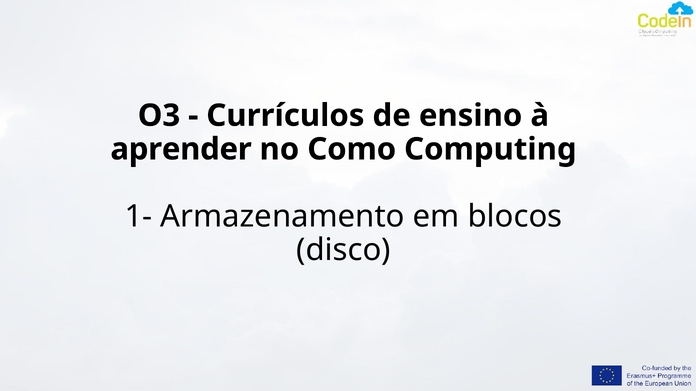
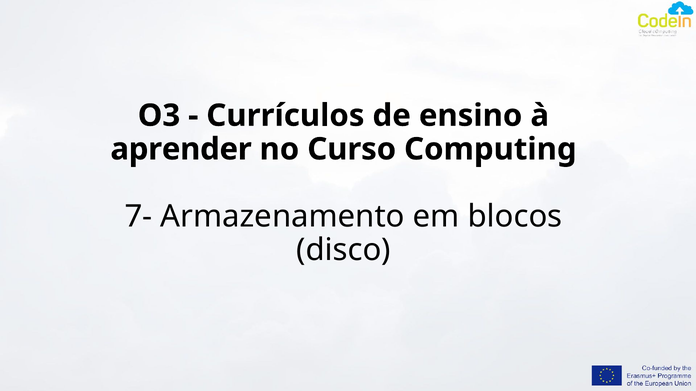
Como: Como -> Curso
1-: 1- -> 7-
